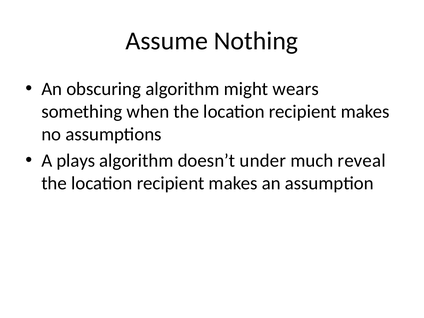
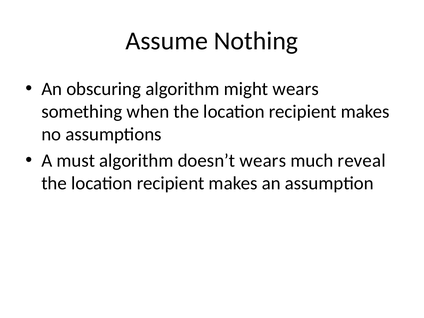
plays: plays -> must
doesn’t under: under -> wears
